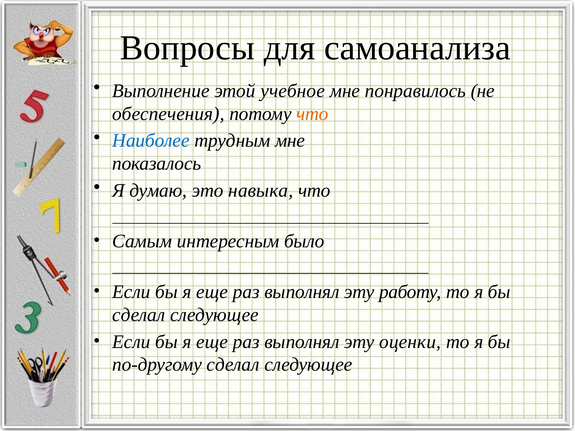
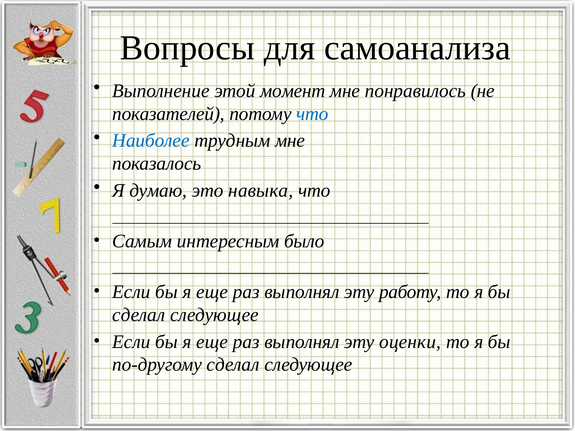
учебное: учебное -> момент
обеспечения: обеспечения -> показателей
что at (312, 114) colour: orange -> blue
